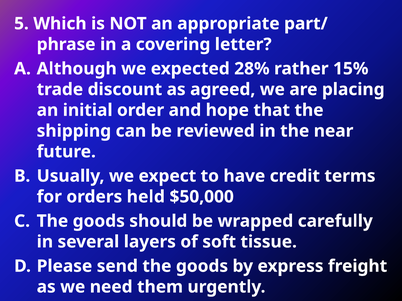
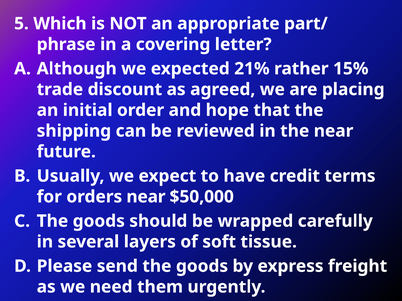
28%: 28% -> 21%
orders held: held -> near
